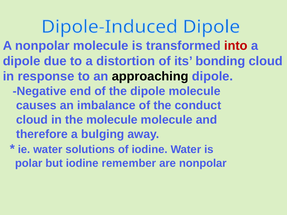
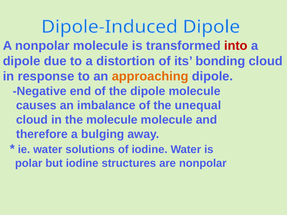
approaching colour: black -> orange
conduct: conduct -> unequal
remember: remember -> structures
